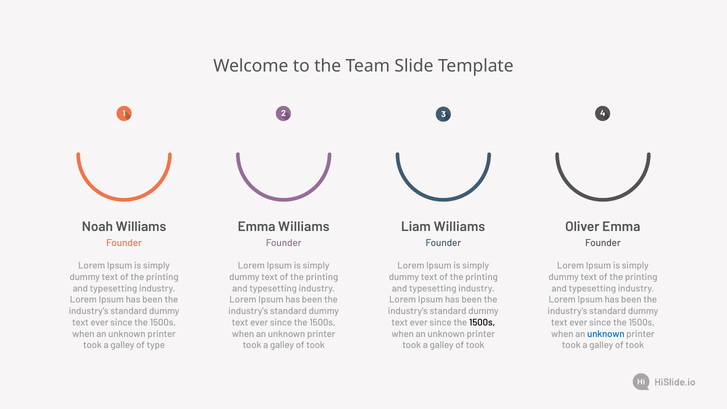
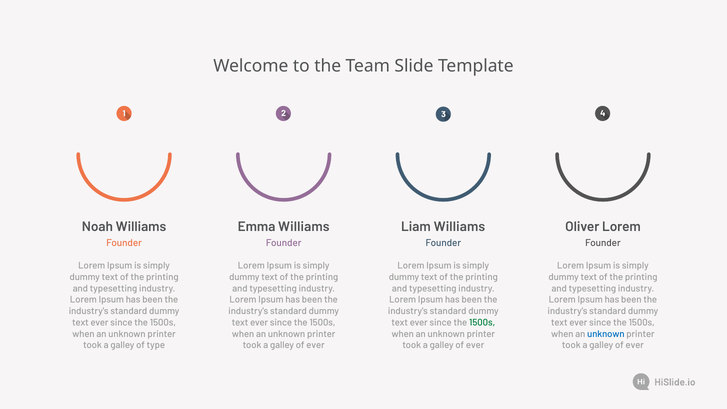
Oliver Emma: Emma -> Lorem
1500s at (482, 322) colour: black -> green
took at (316, 345): took -> ever
took at (475, 345): took -> ever
took at (635, 345): took -> ever
